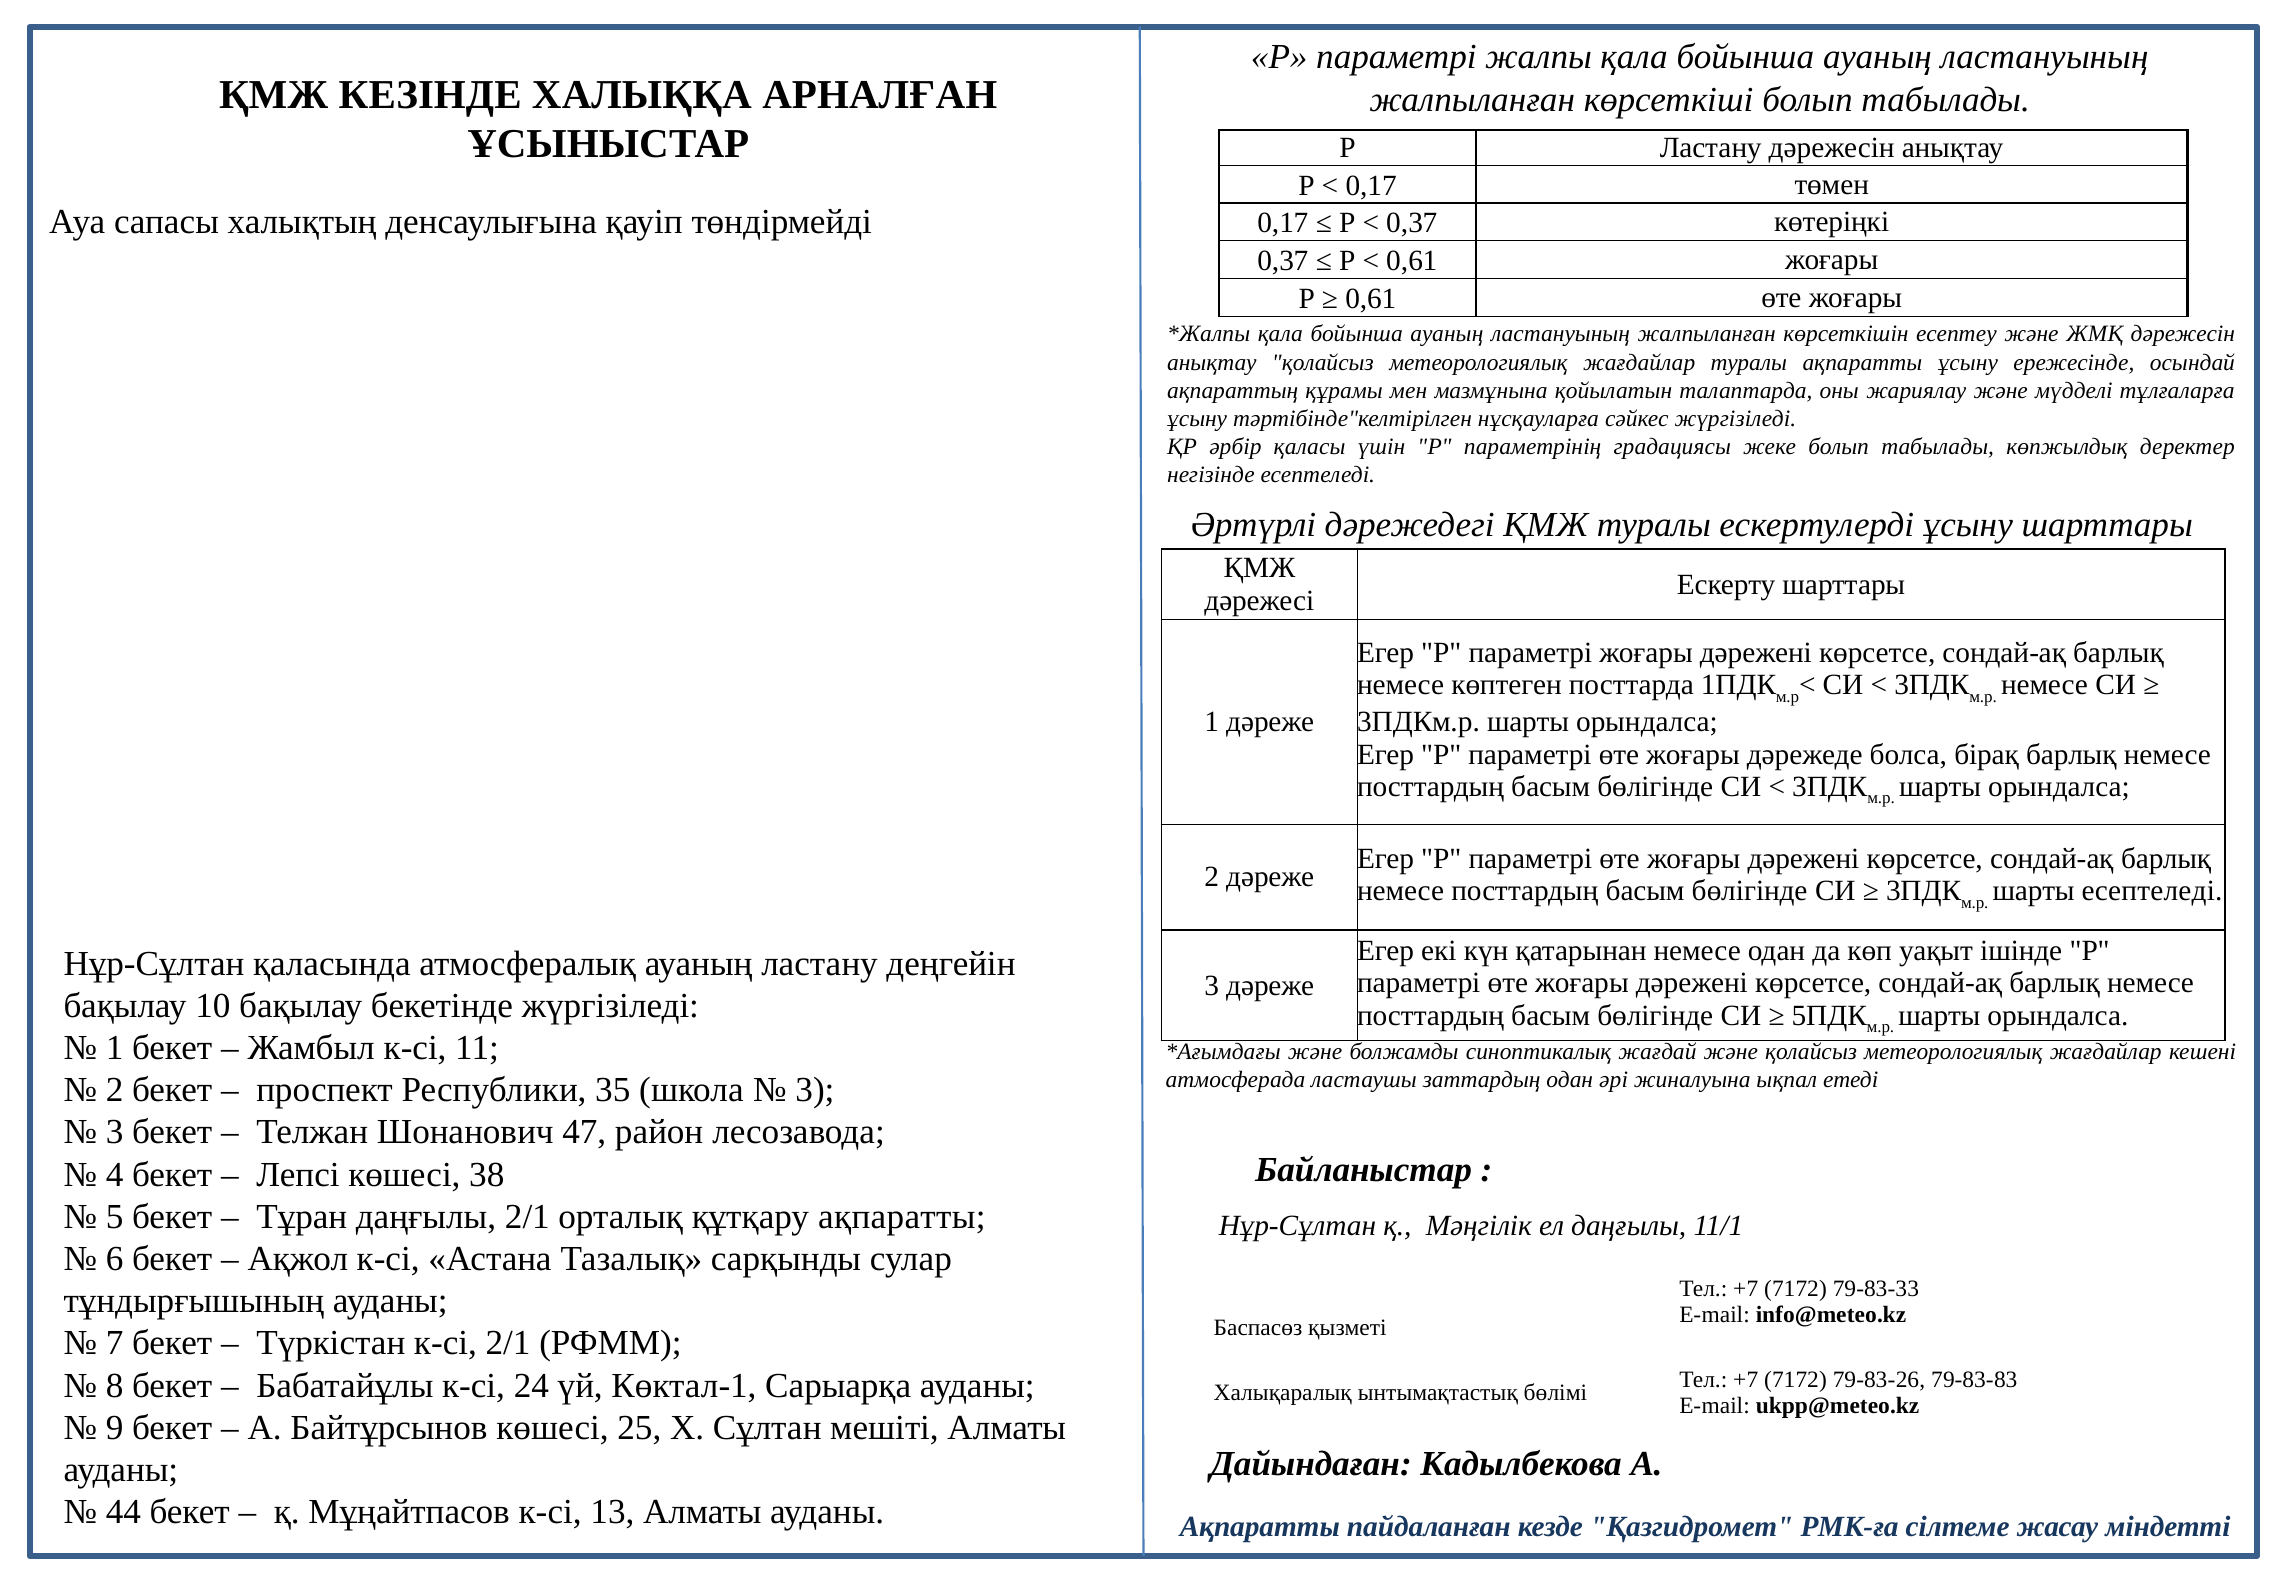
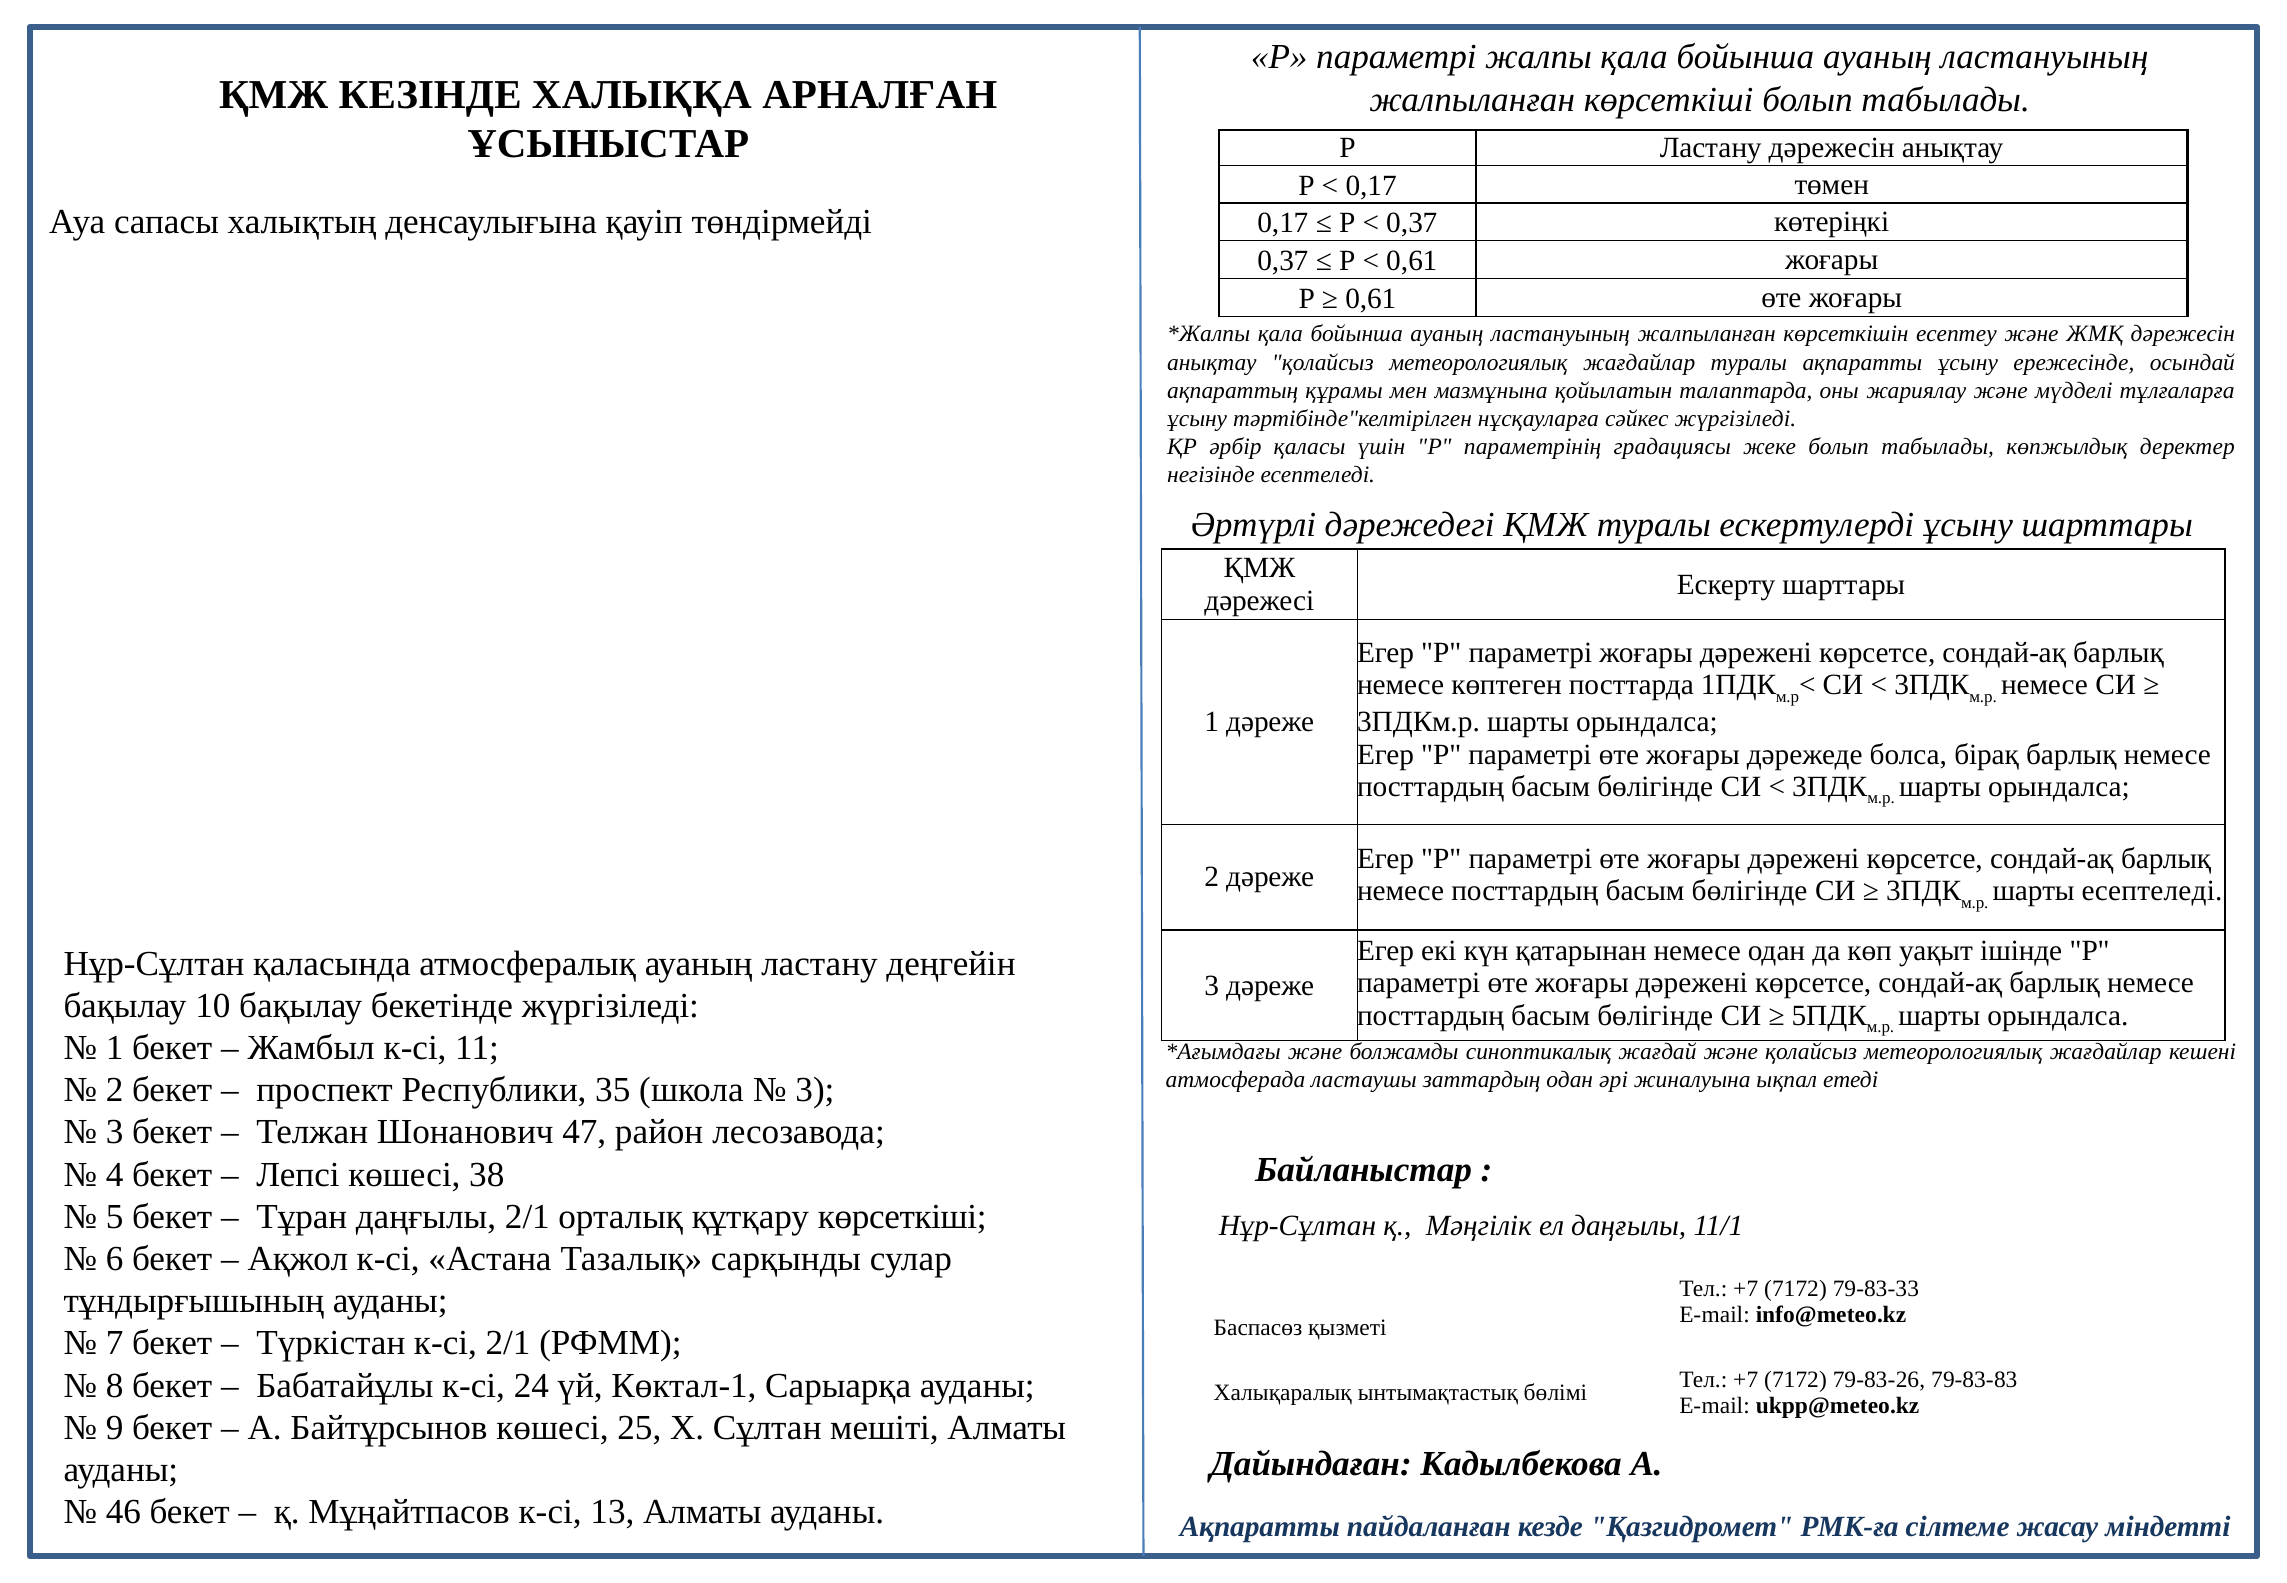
құтқару ақпаратты: ақпаратты -> көрсеткіші
44: 44 -> 46
